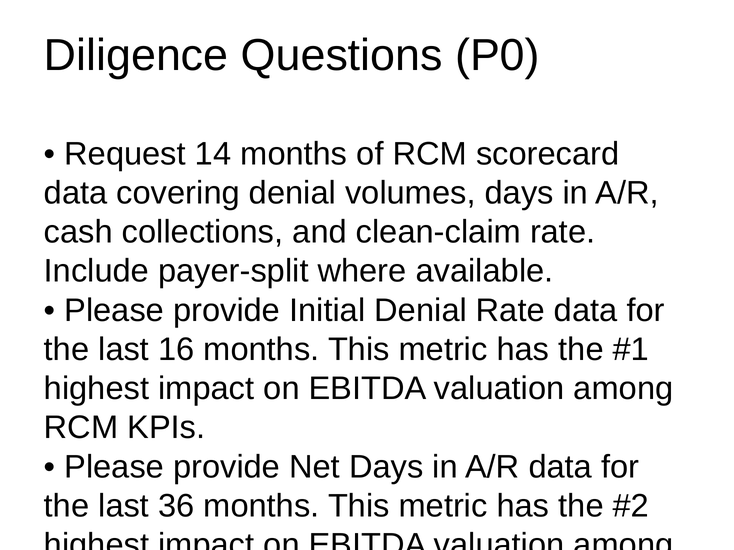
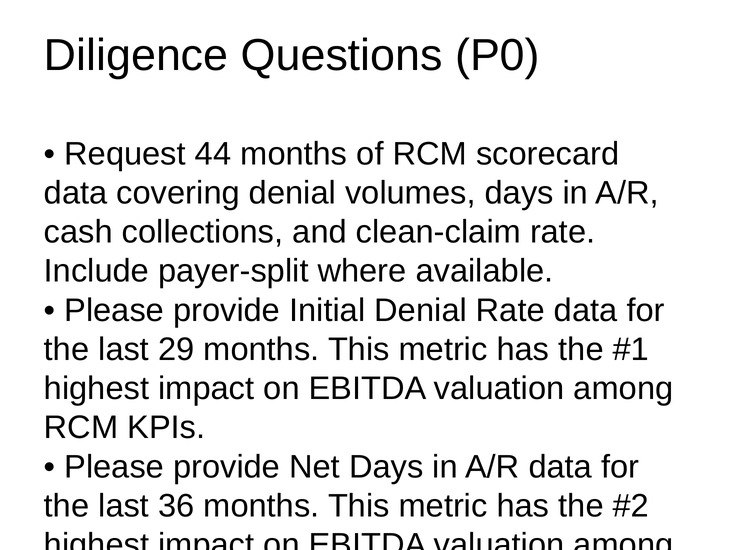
14: 14 -> 44
16: 16 -> 29
